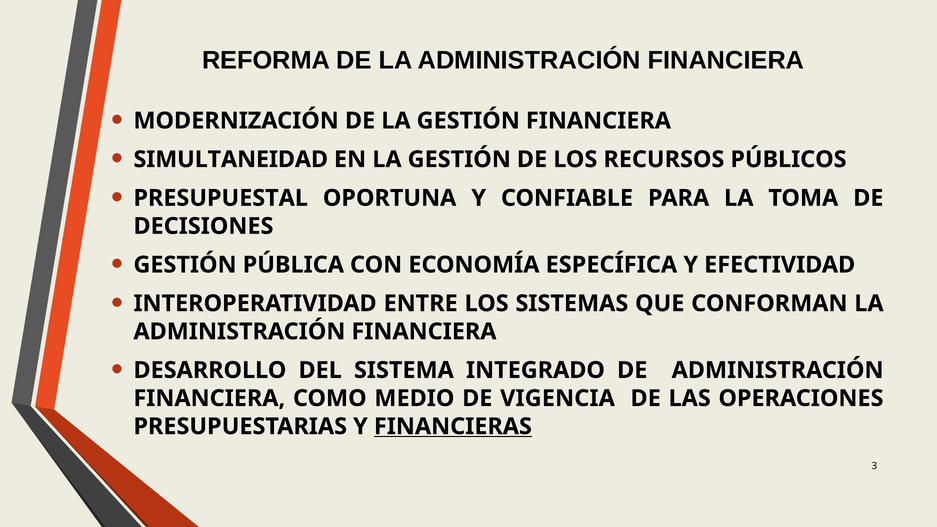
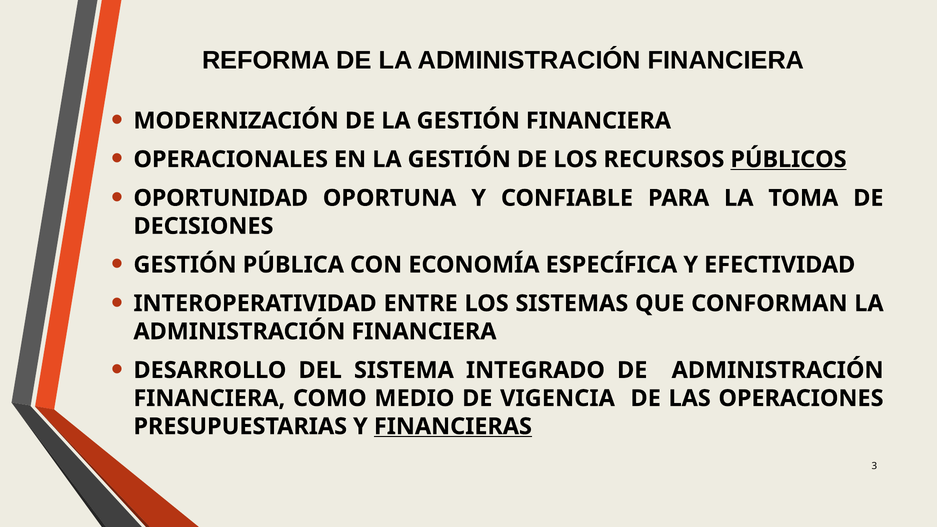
SIMULTANEIDAD: SIMULTANEIDAD -> OPERACIONALES
PÚBLICOS underline: none -> present
PRESUPUESTAL: PRESUPUESTAL -> OPORTUNIDAD
